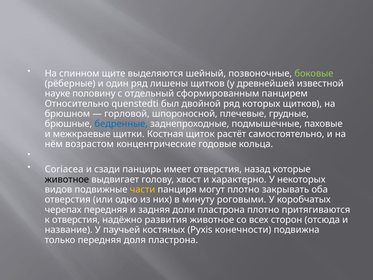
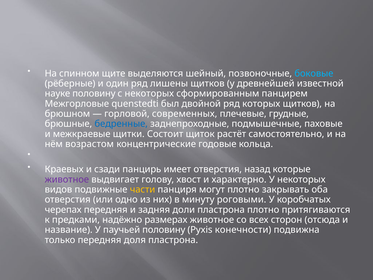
боковые colour: light green -> light blue
с отдельный: отдельный -> некоторых
Относительно: Относительно -> Межгорловые
шпороносной: шпороносной -> современных
Костная: Костная -> Состоит
Coriacea: Coriacea -> Краевых
животное at (67, 179) colour: black -> purple
к отверстия: отверстия -> предками
развития: развития -> размерах
паучьей костяных: костяных -> половину
